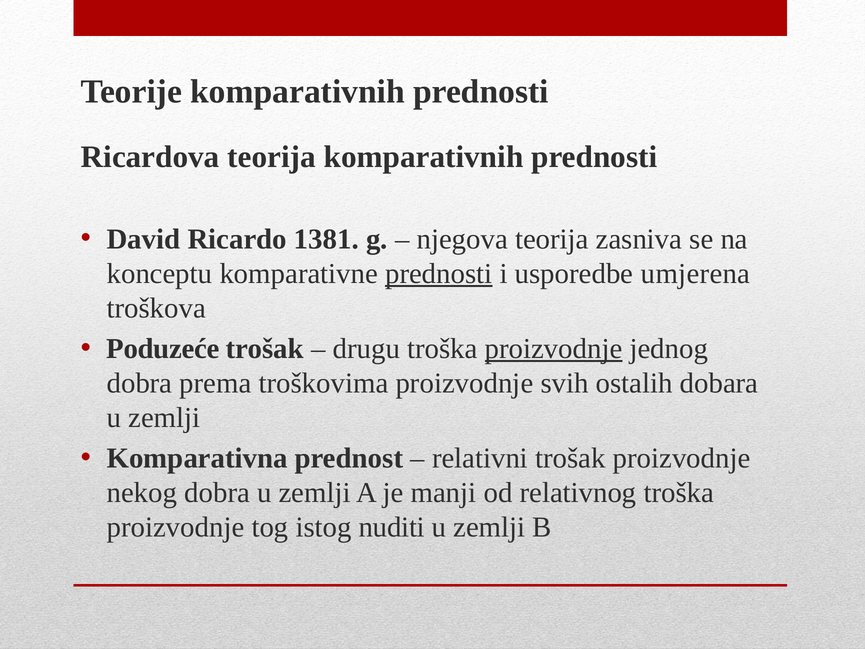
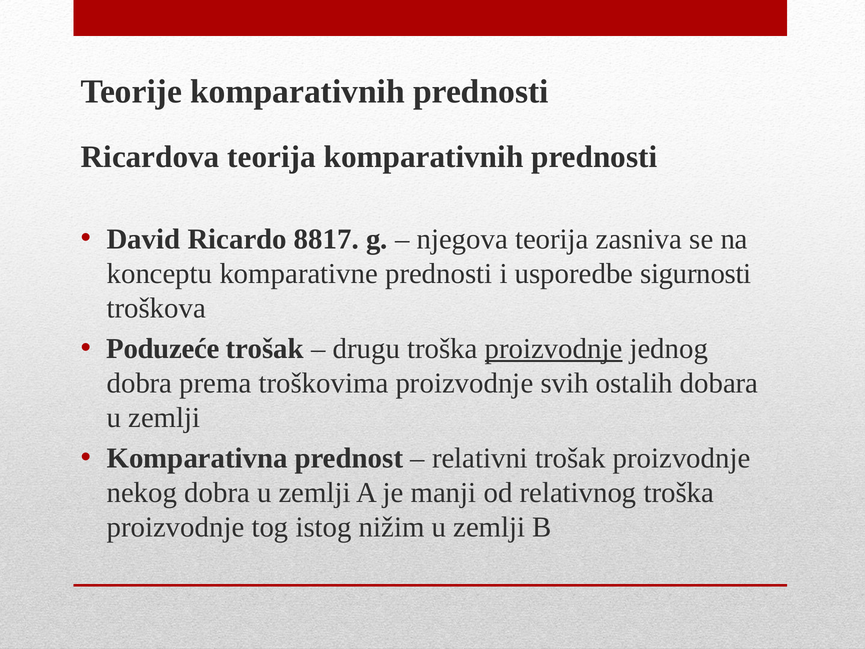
1381: 1381 -> 8817
prednosti at (439, 274) underline: present -> none
umjerena: umjerena -> sigurnosti
nuditi: nuditi -> nižim
